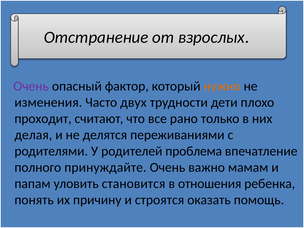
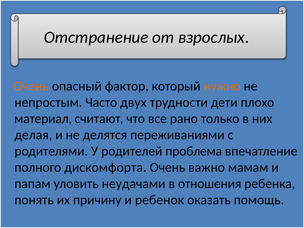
Очень at (31, 86) colour: purple -> orange
изменения: изменения -> непростым
проходит: проходит -> материал
принуждайте: принуждайте -> дискомфорта
становится: становится -> неудачами
строятся: строятся -> ребенок
